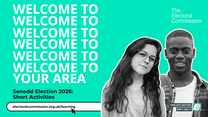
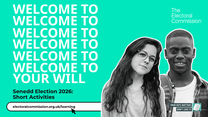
AREA: AREA -> WILL
